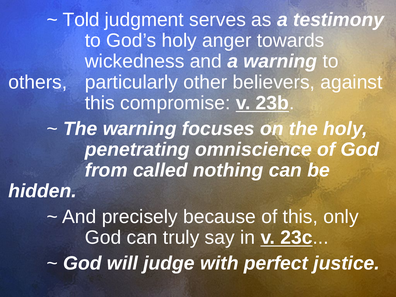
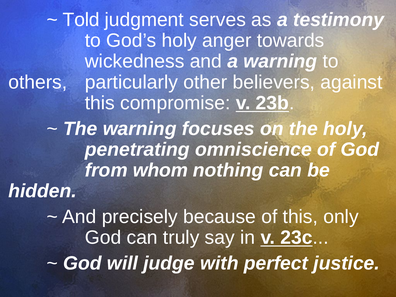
called: called -> whom
